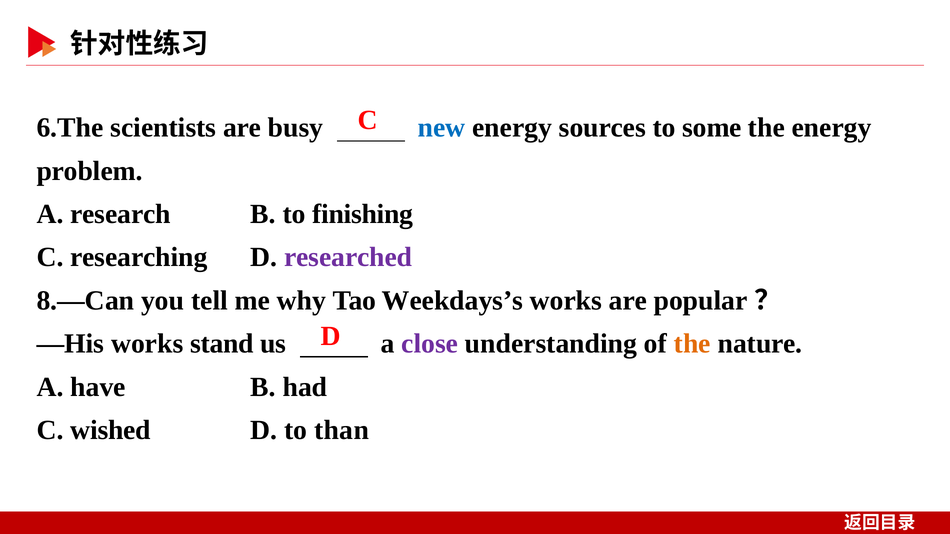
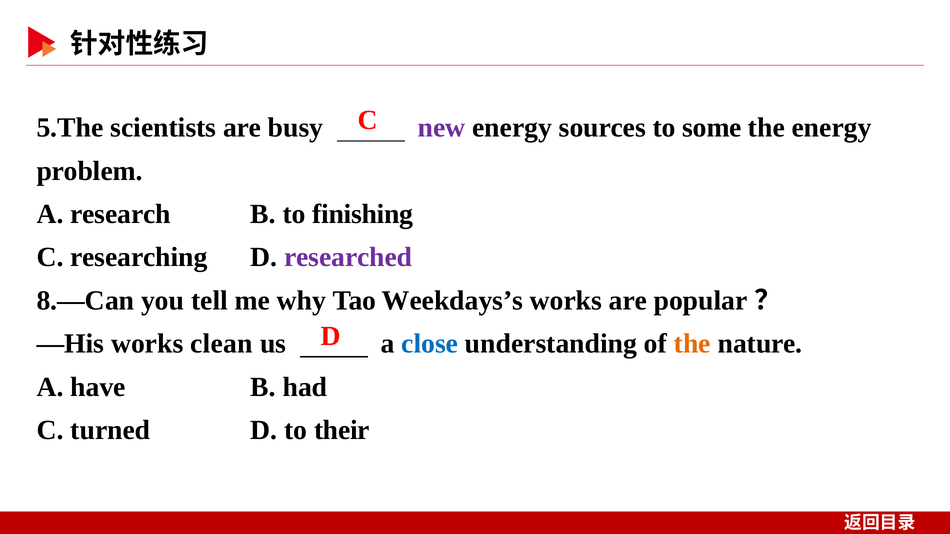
6.The: 6.The -> 5.The
new colour: blue -> purple
stand: stand -> clean
close colour: purple -> blue
wished: wished -> turned
than: than -> their
